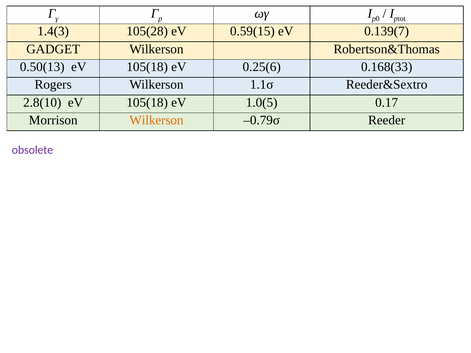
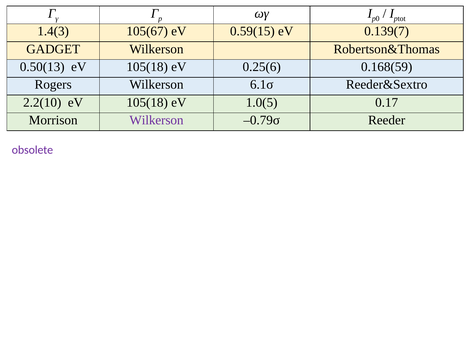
105(28: 105(28 -> 105(67
0.168(33: 0.168(33 -> 0.168(59
1.1σ: 1.1σ -> 6.1σ
2.8(10: 2.8(10 -> 2.2(10
Wilkerson at (157, 120) colour: orange -> purple
